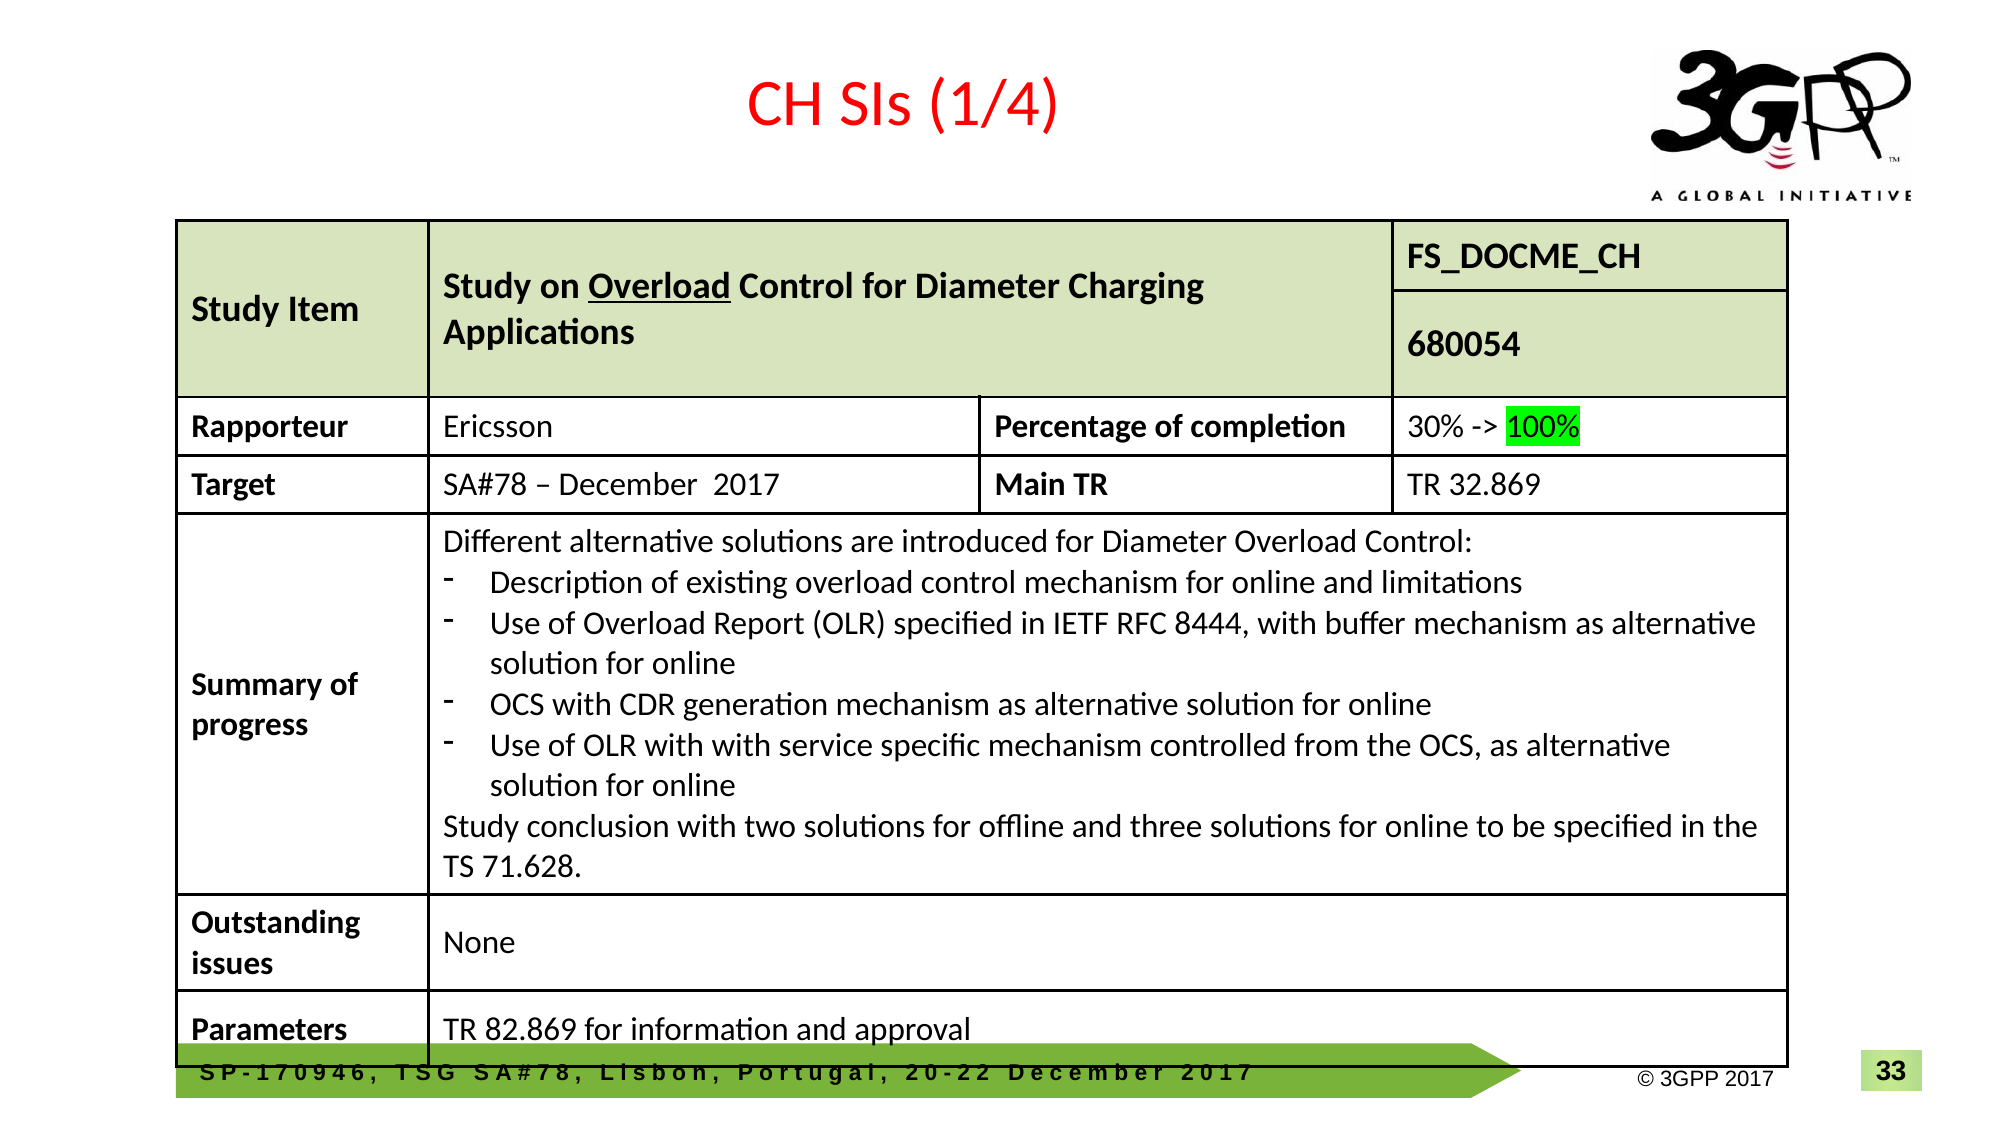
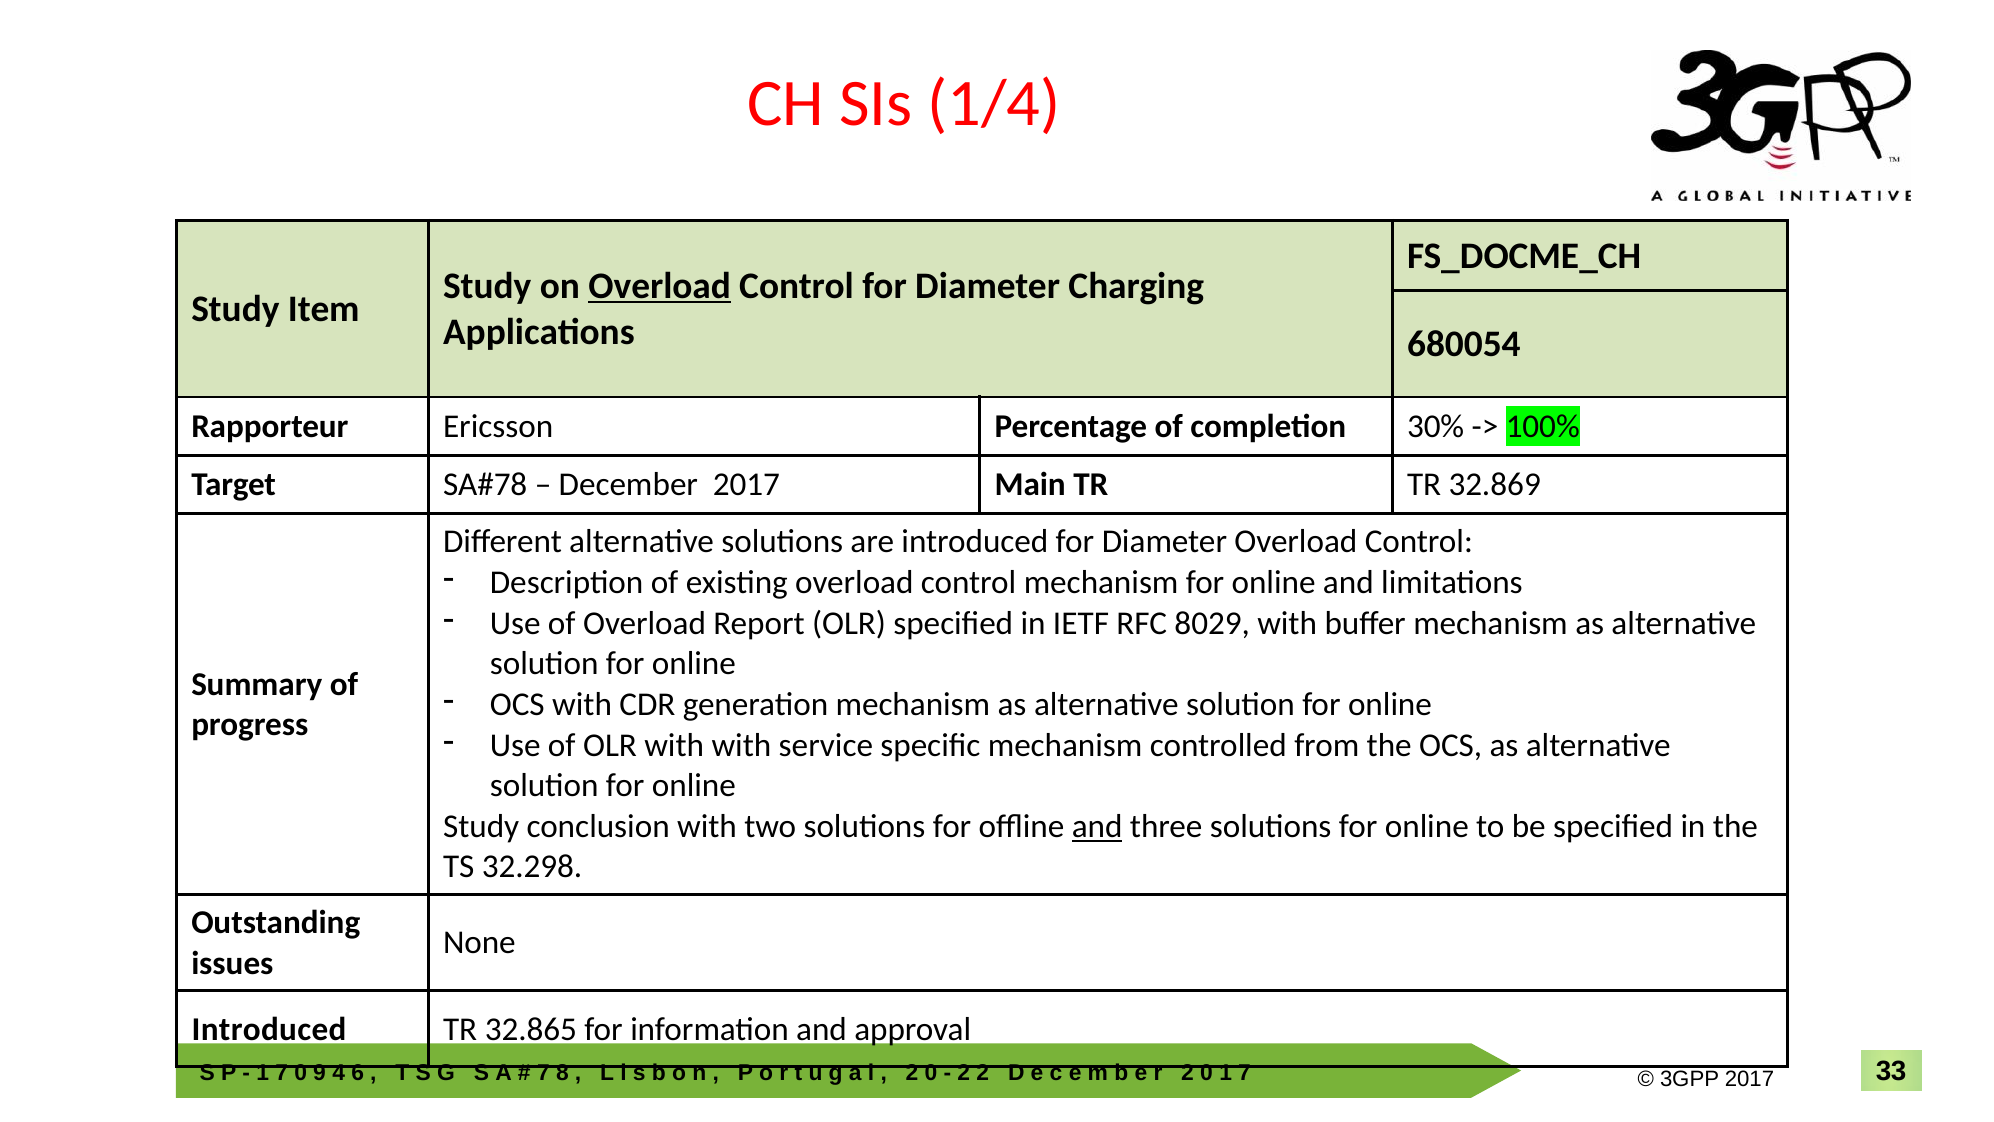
8444: 8444 -> 8029
and at (1097, 826) underline: none -> present
71.628: 71.628 -> 32.298
Parameters at (269, 1029): Parameters -> Introduced
82.869: 82.869 -> 32.865
